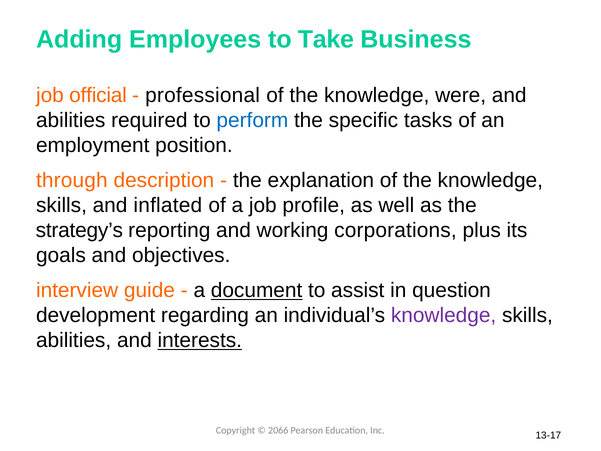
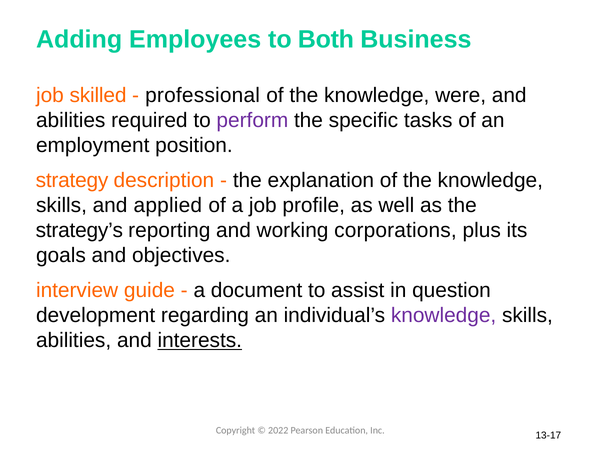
Take: Take -> Both
official: official -> skilled
perform colour: blue -> purple
through: through -> strategy
inflated: inflated -> applied
document underline: present -> none
2066: 2066 -> 2022
